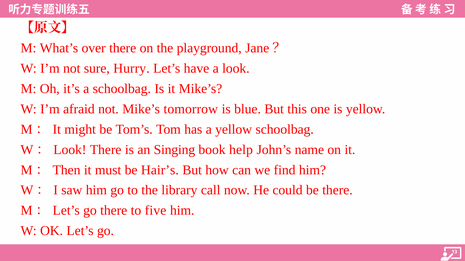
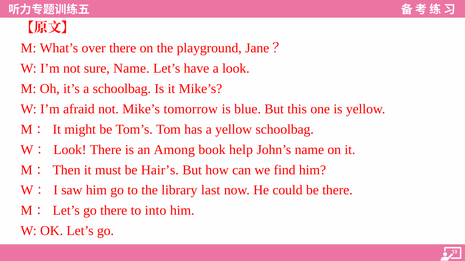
sure Hurry: Hurry -> Name
Singing: Singing -> Among
call: call -> last
five: five -> into
